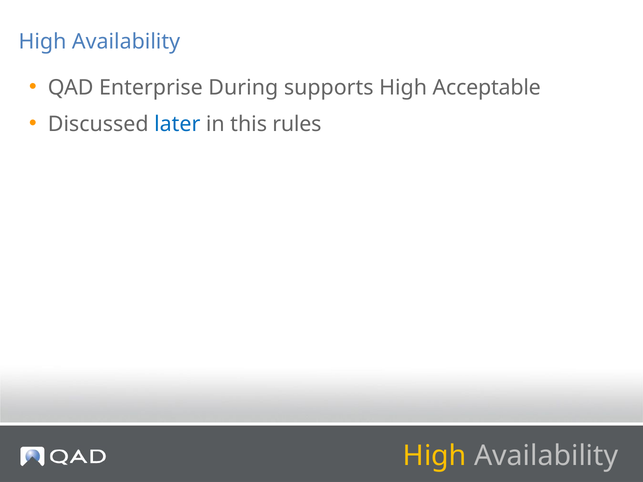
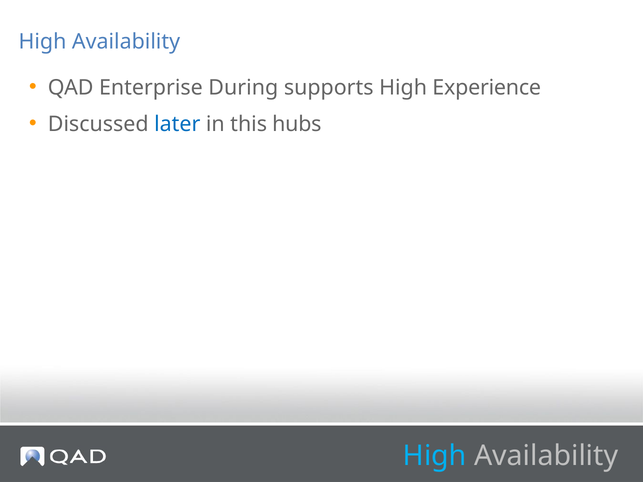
Acceptable: Acceptable -> Experience
rules: rules -> hubs
High at (435, 456) colour: yellow -> light blue
